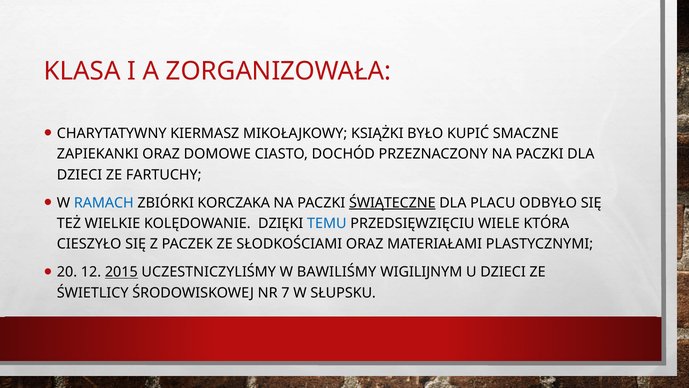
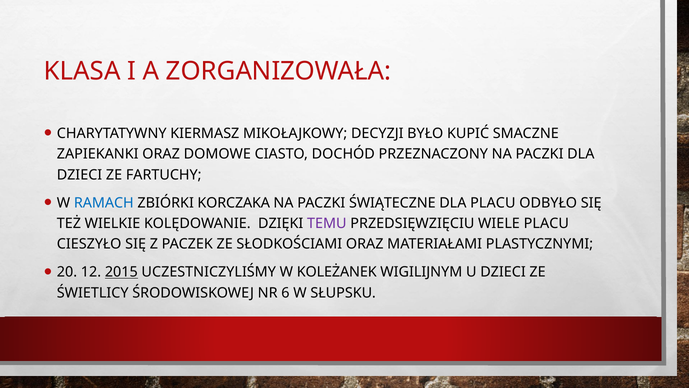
KSIĄŻKI: KSIĄŻKI -> DECYZJI
ŚWIĄTECZNE underline: present -> none
TEMU colour: blue -> purple
WIELE KTÓRA: KTÓRA -> PLACU
BAWILIŚMY: BAWILIŚMY -> KOLEŻANEK
7: 7 -> 6
